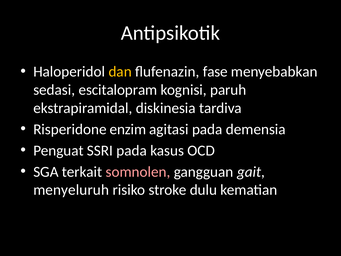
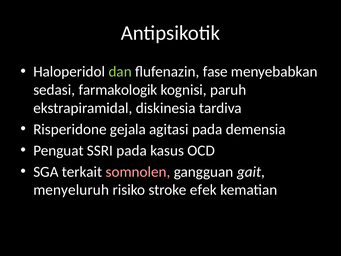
dan colour: yellow -> light green
escitalopram: escitalopram -> farmakologik
enzim: enzim -> gejala
dulu: dulu -> efek
